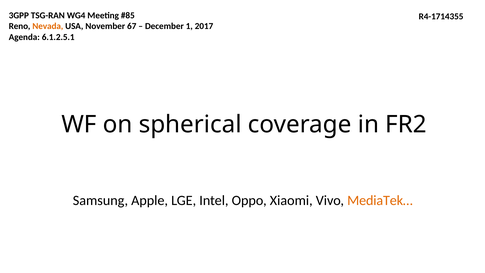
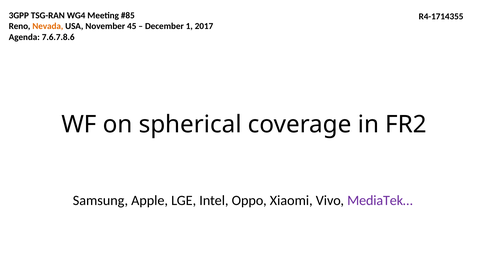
67: 67 -> 45
6.1.2.5.1: 6.1.2.5.1 -> 7.6.7.8.6
MediaTek… colour: orange -> purple
